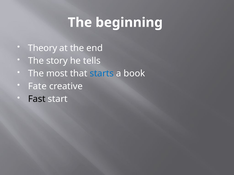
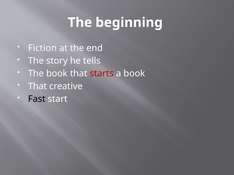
Theory: Theory -> Fiction
The most: most -> book
starts colour: blue -> red
Fate at (37, 86): Fate -> That
